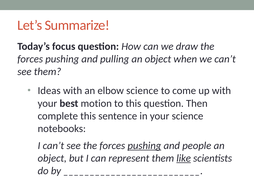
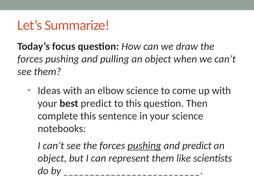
best motion: motion -> predict
and people: people -> predict
like underline: present -> none
